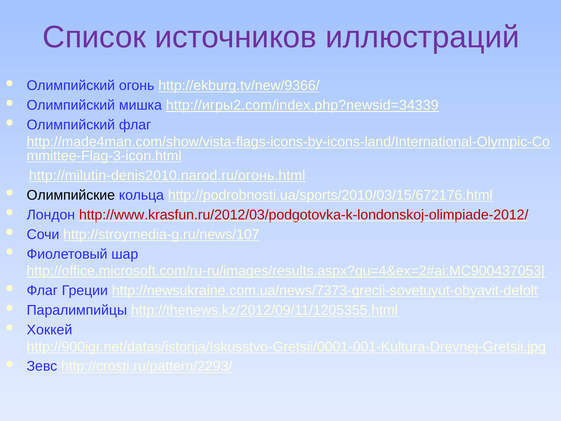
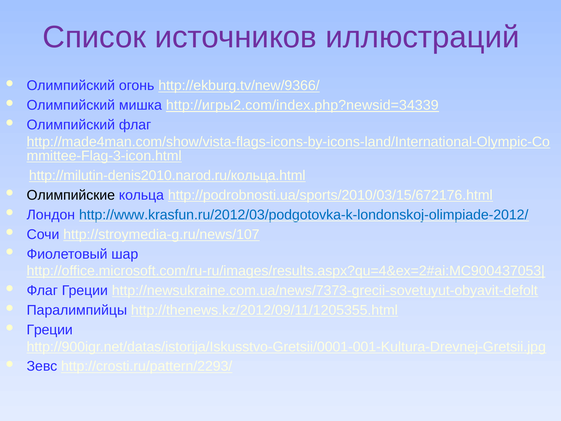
http://milutin-denis2010.narod.ru/огонь.html: http://milutin-denis2010.narod.ru/огонь.html -> http://milutin-denis2010.narod.ru/кольца.html
http://www.krasfun.ru/2012/03/podgotovka-k-londonskoj-olimpiade-2012/ colour: red -> blue
Хоккей at (49, 330): Хоккей -> Греции
